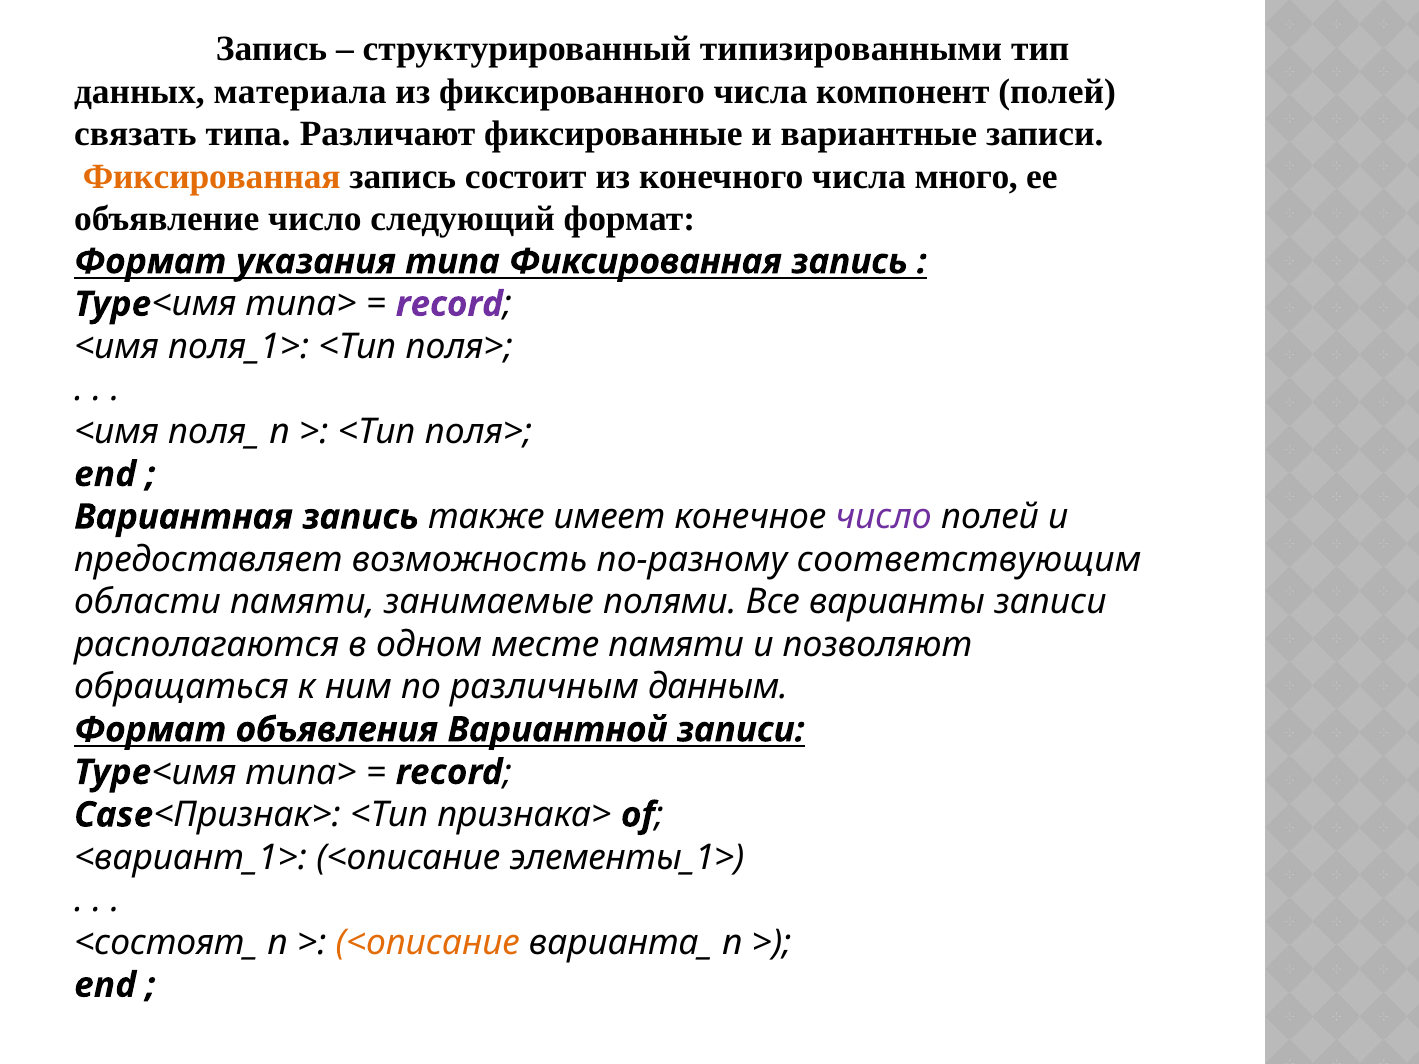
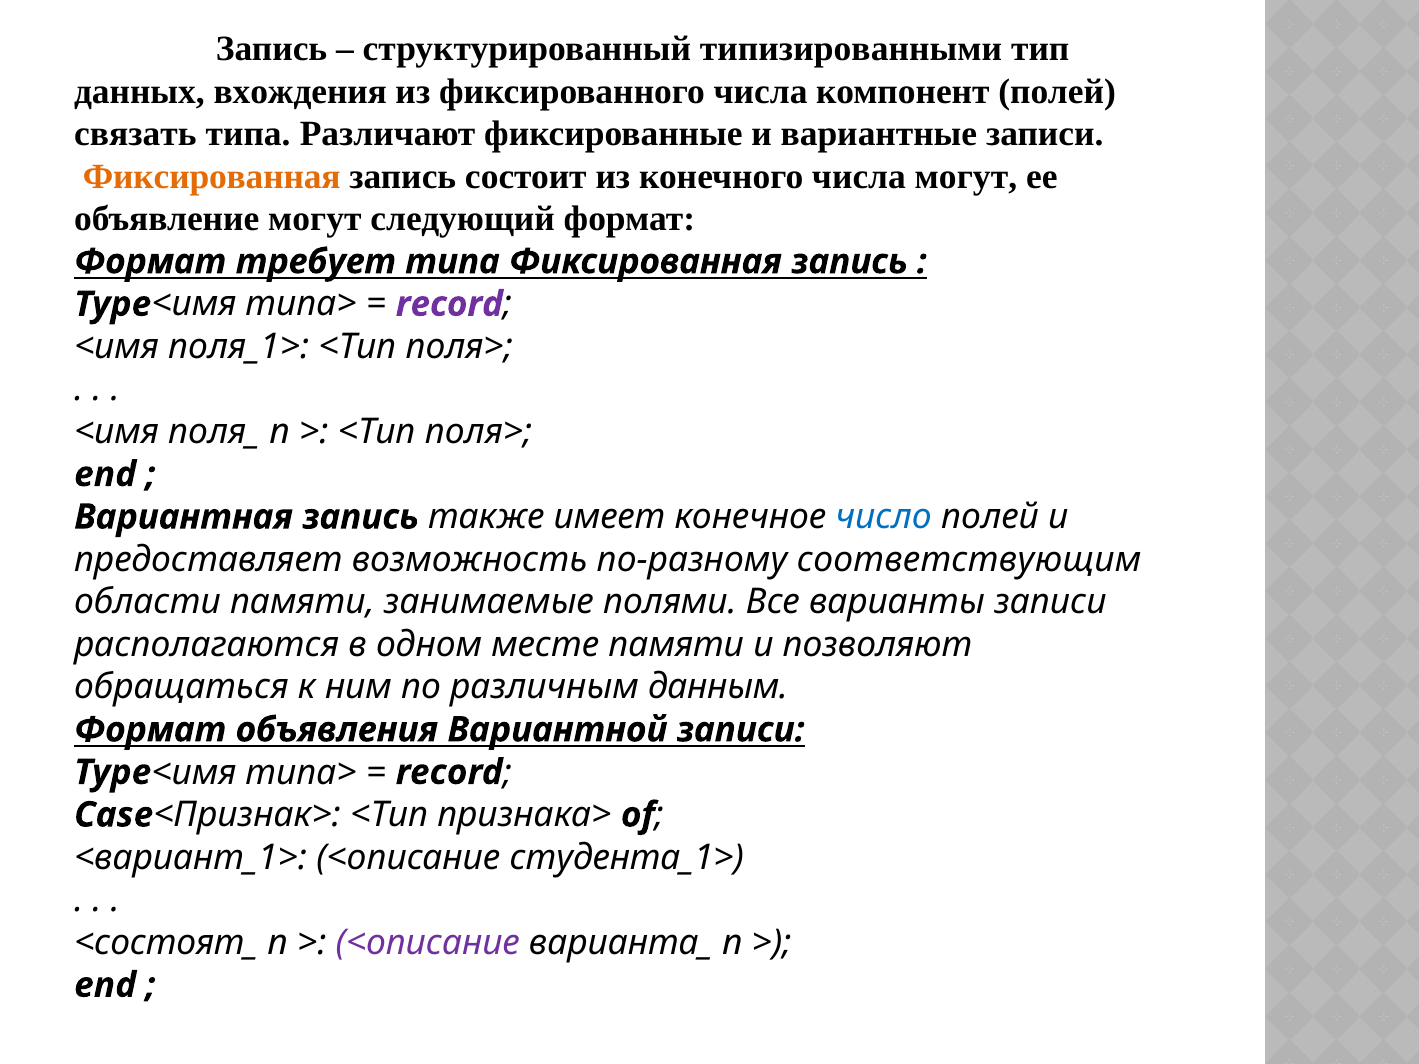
материала: материала -> вхождения
числа много: много -> могут
объявление число: число -> могут
указания: указания -> требует
число at (884, 517) colour: purple -> blue
элементы_1>: элементы_1> -> студента_1>
<описание at (428, 943) colour: orange -> purple
